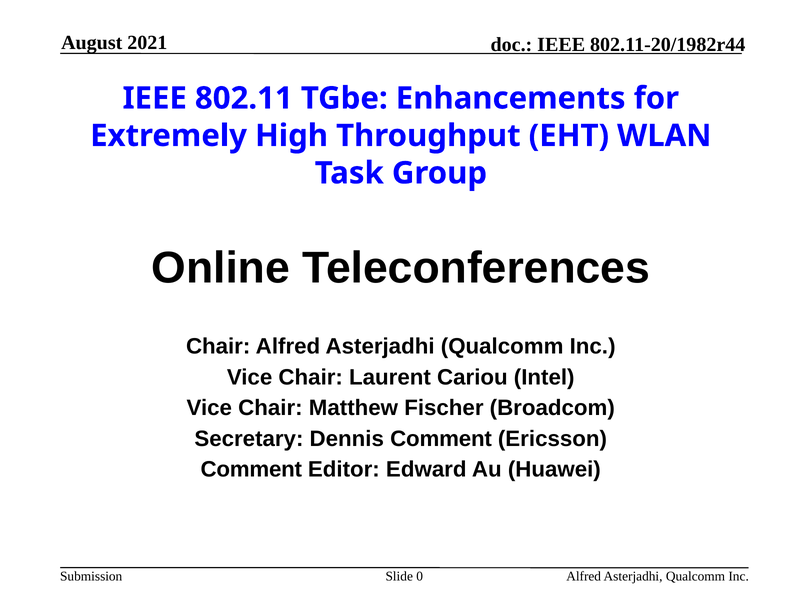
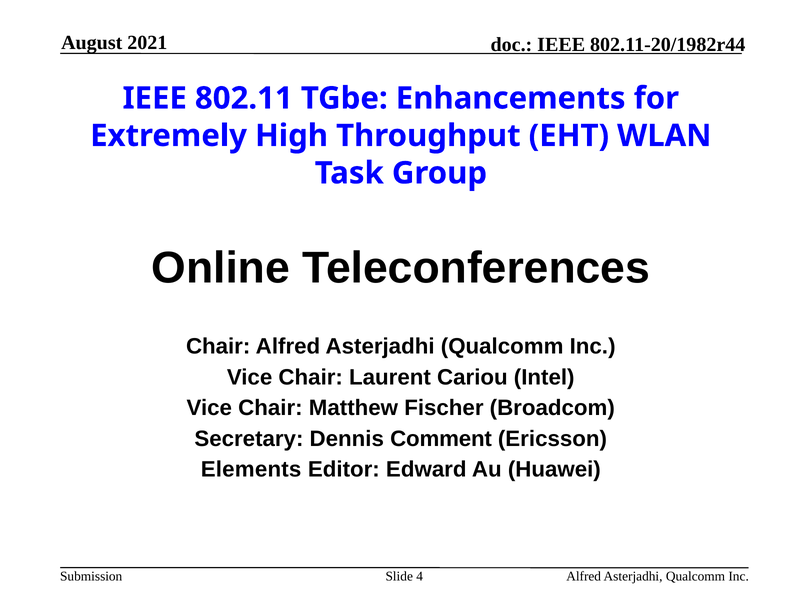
Comment at (251, 470): Comment -> Elements
0: 0 -> 4
